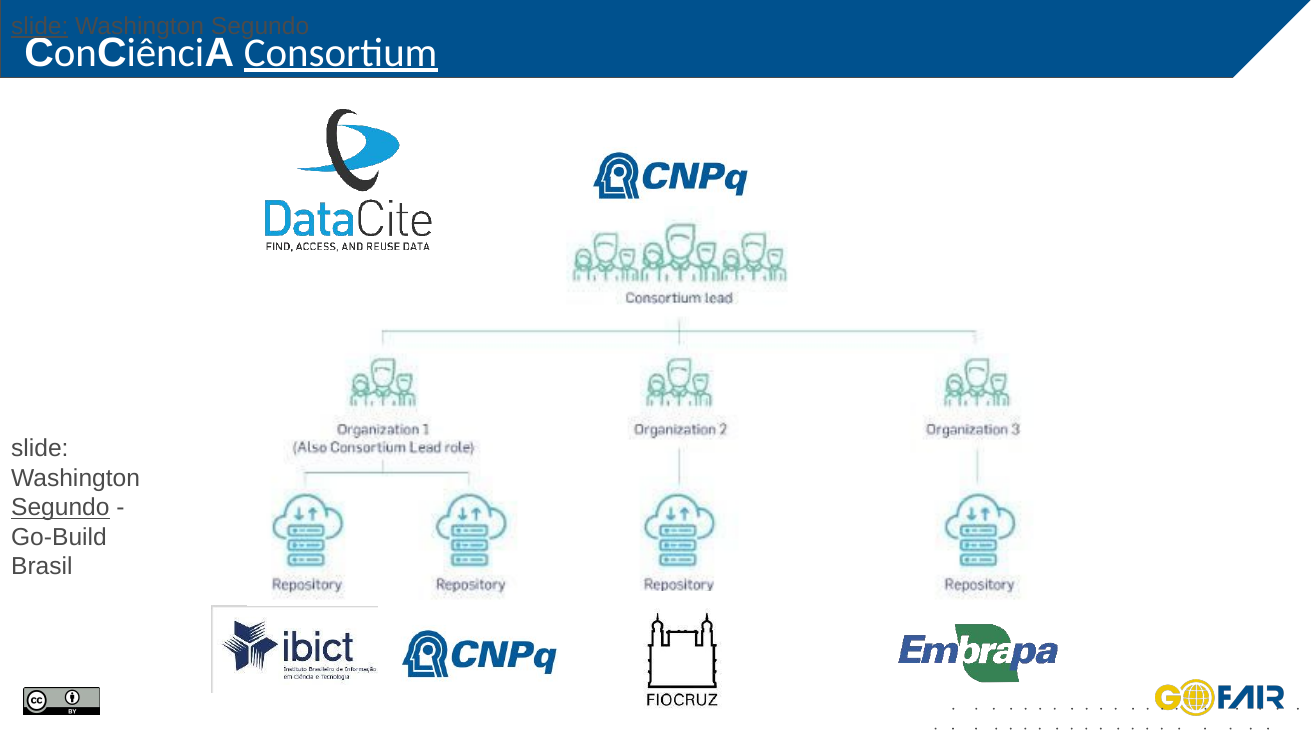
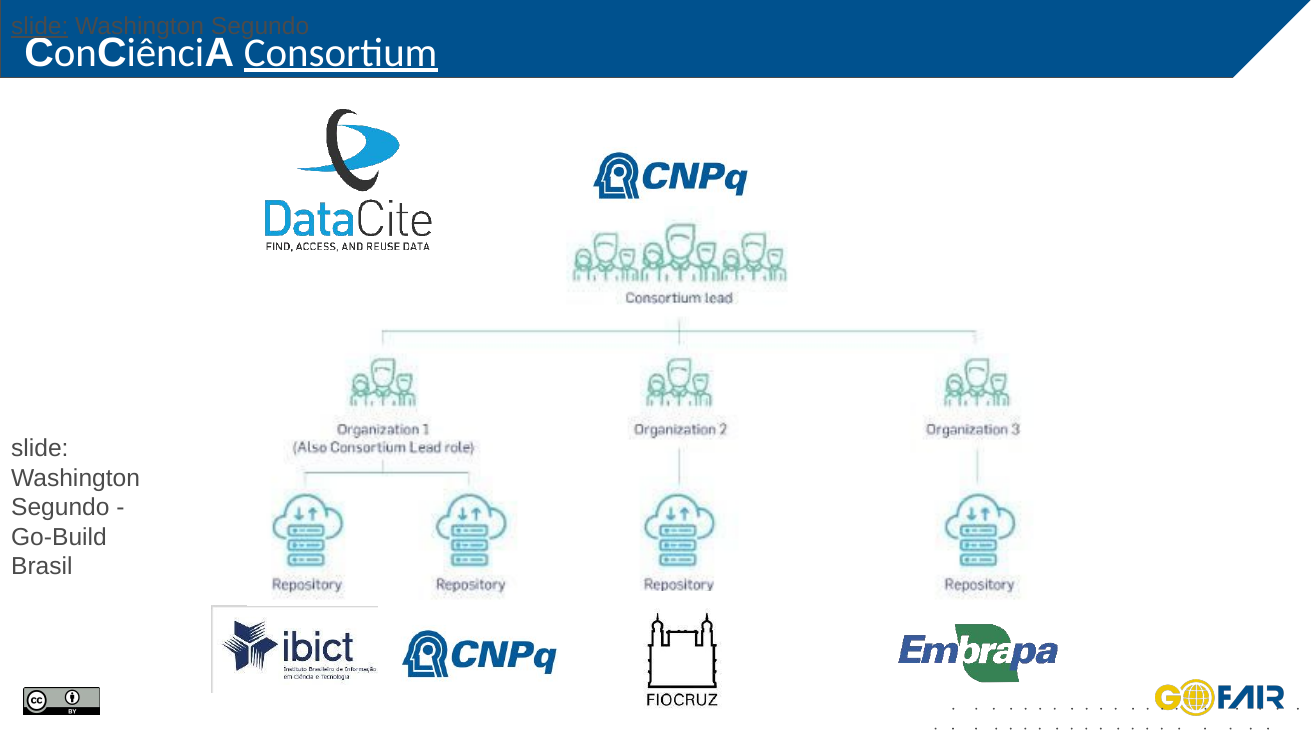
Segundo at (60, 508) underline: present -> none
